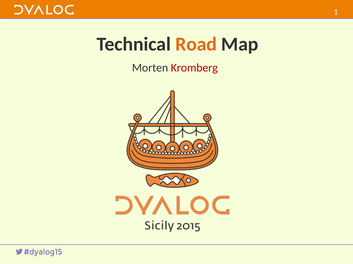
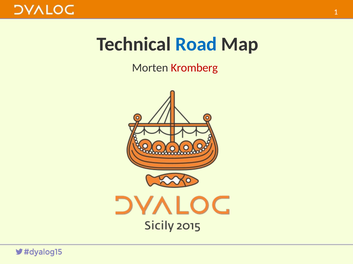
Road colour: orange -> blue
